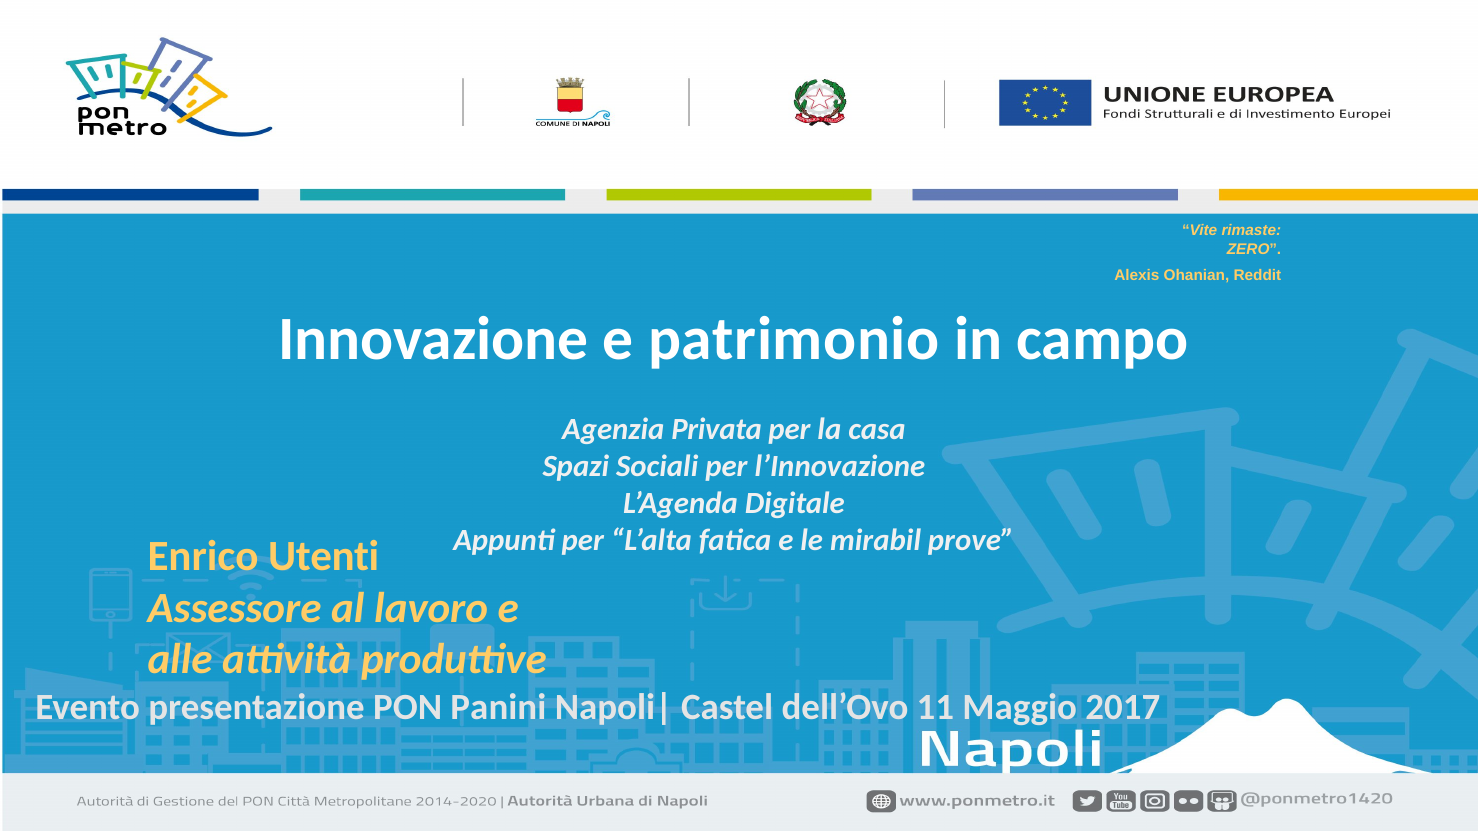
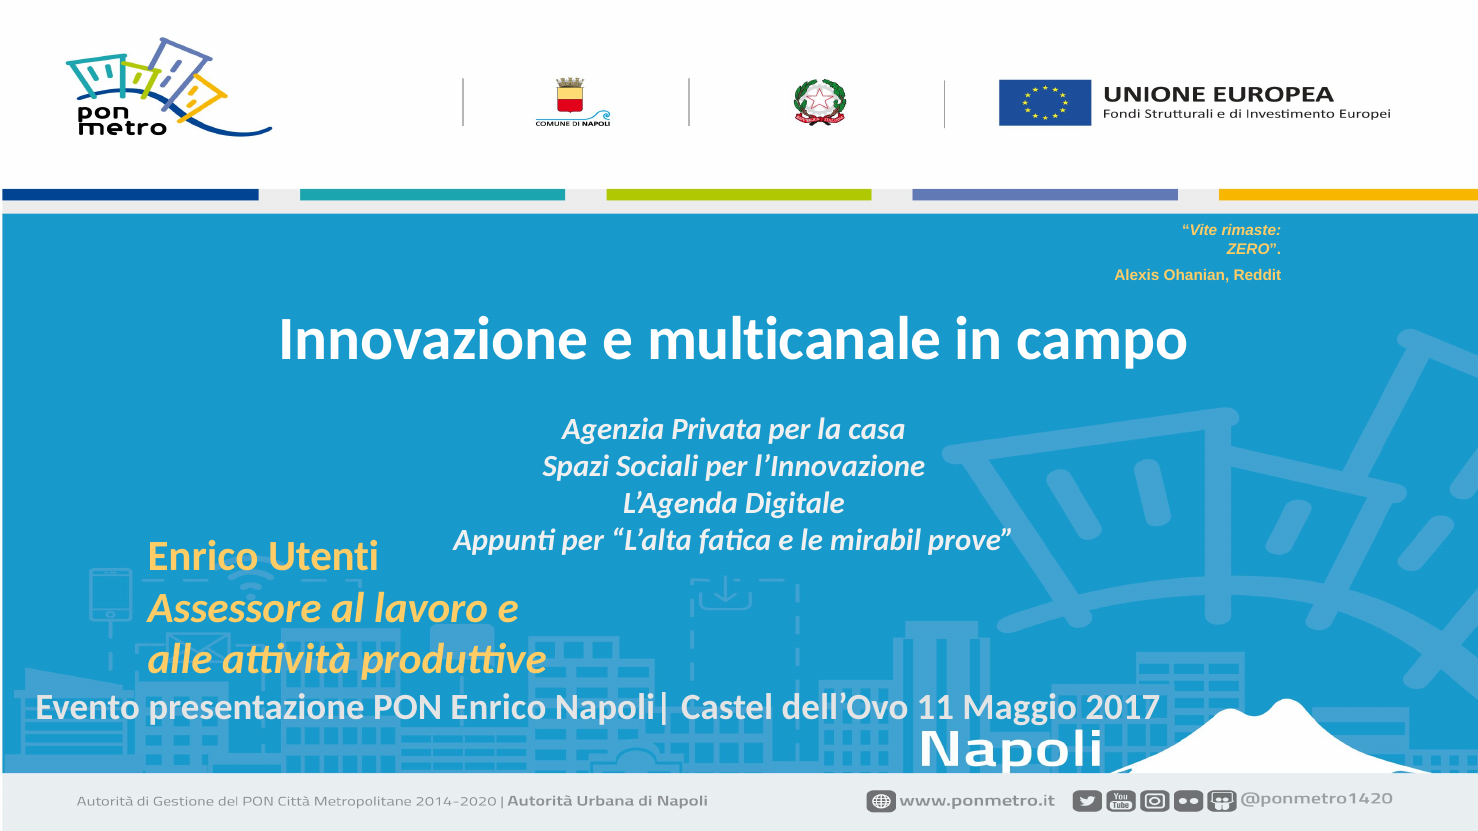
patrimonio: patrimonio -> multicanale
PON Panini: Panini -> Enrico
